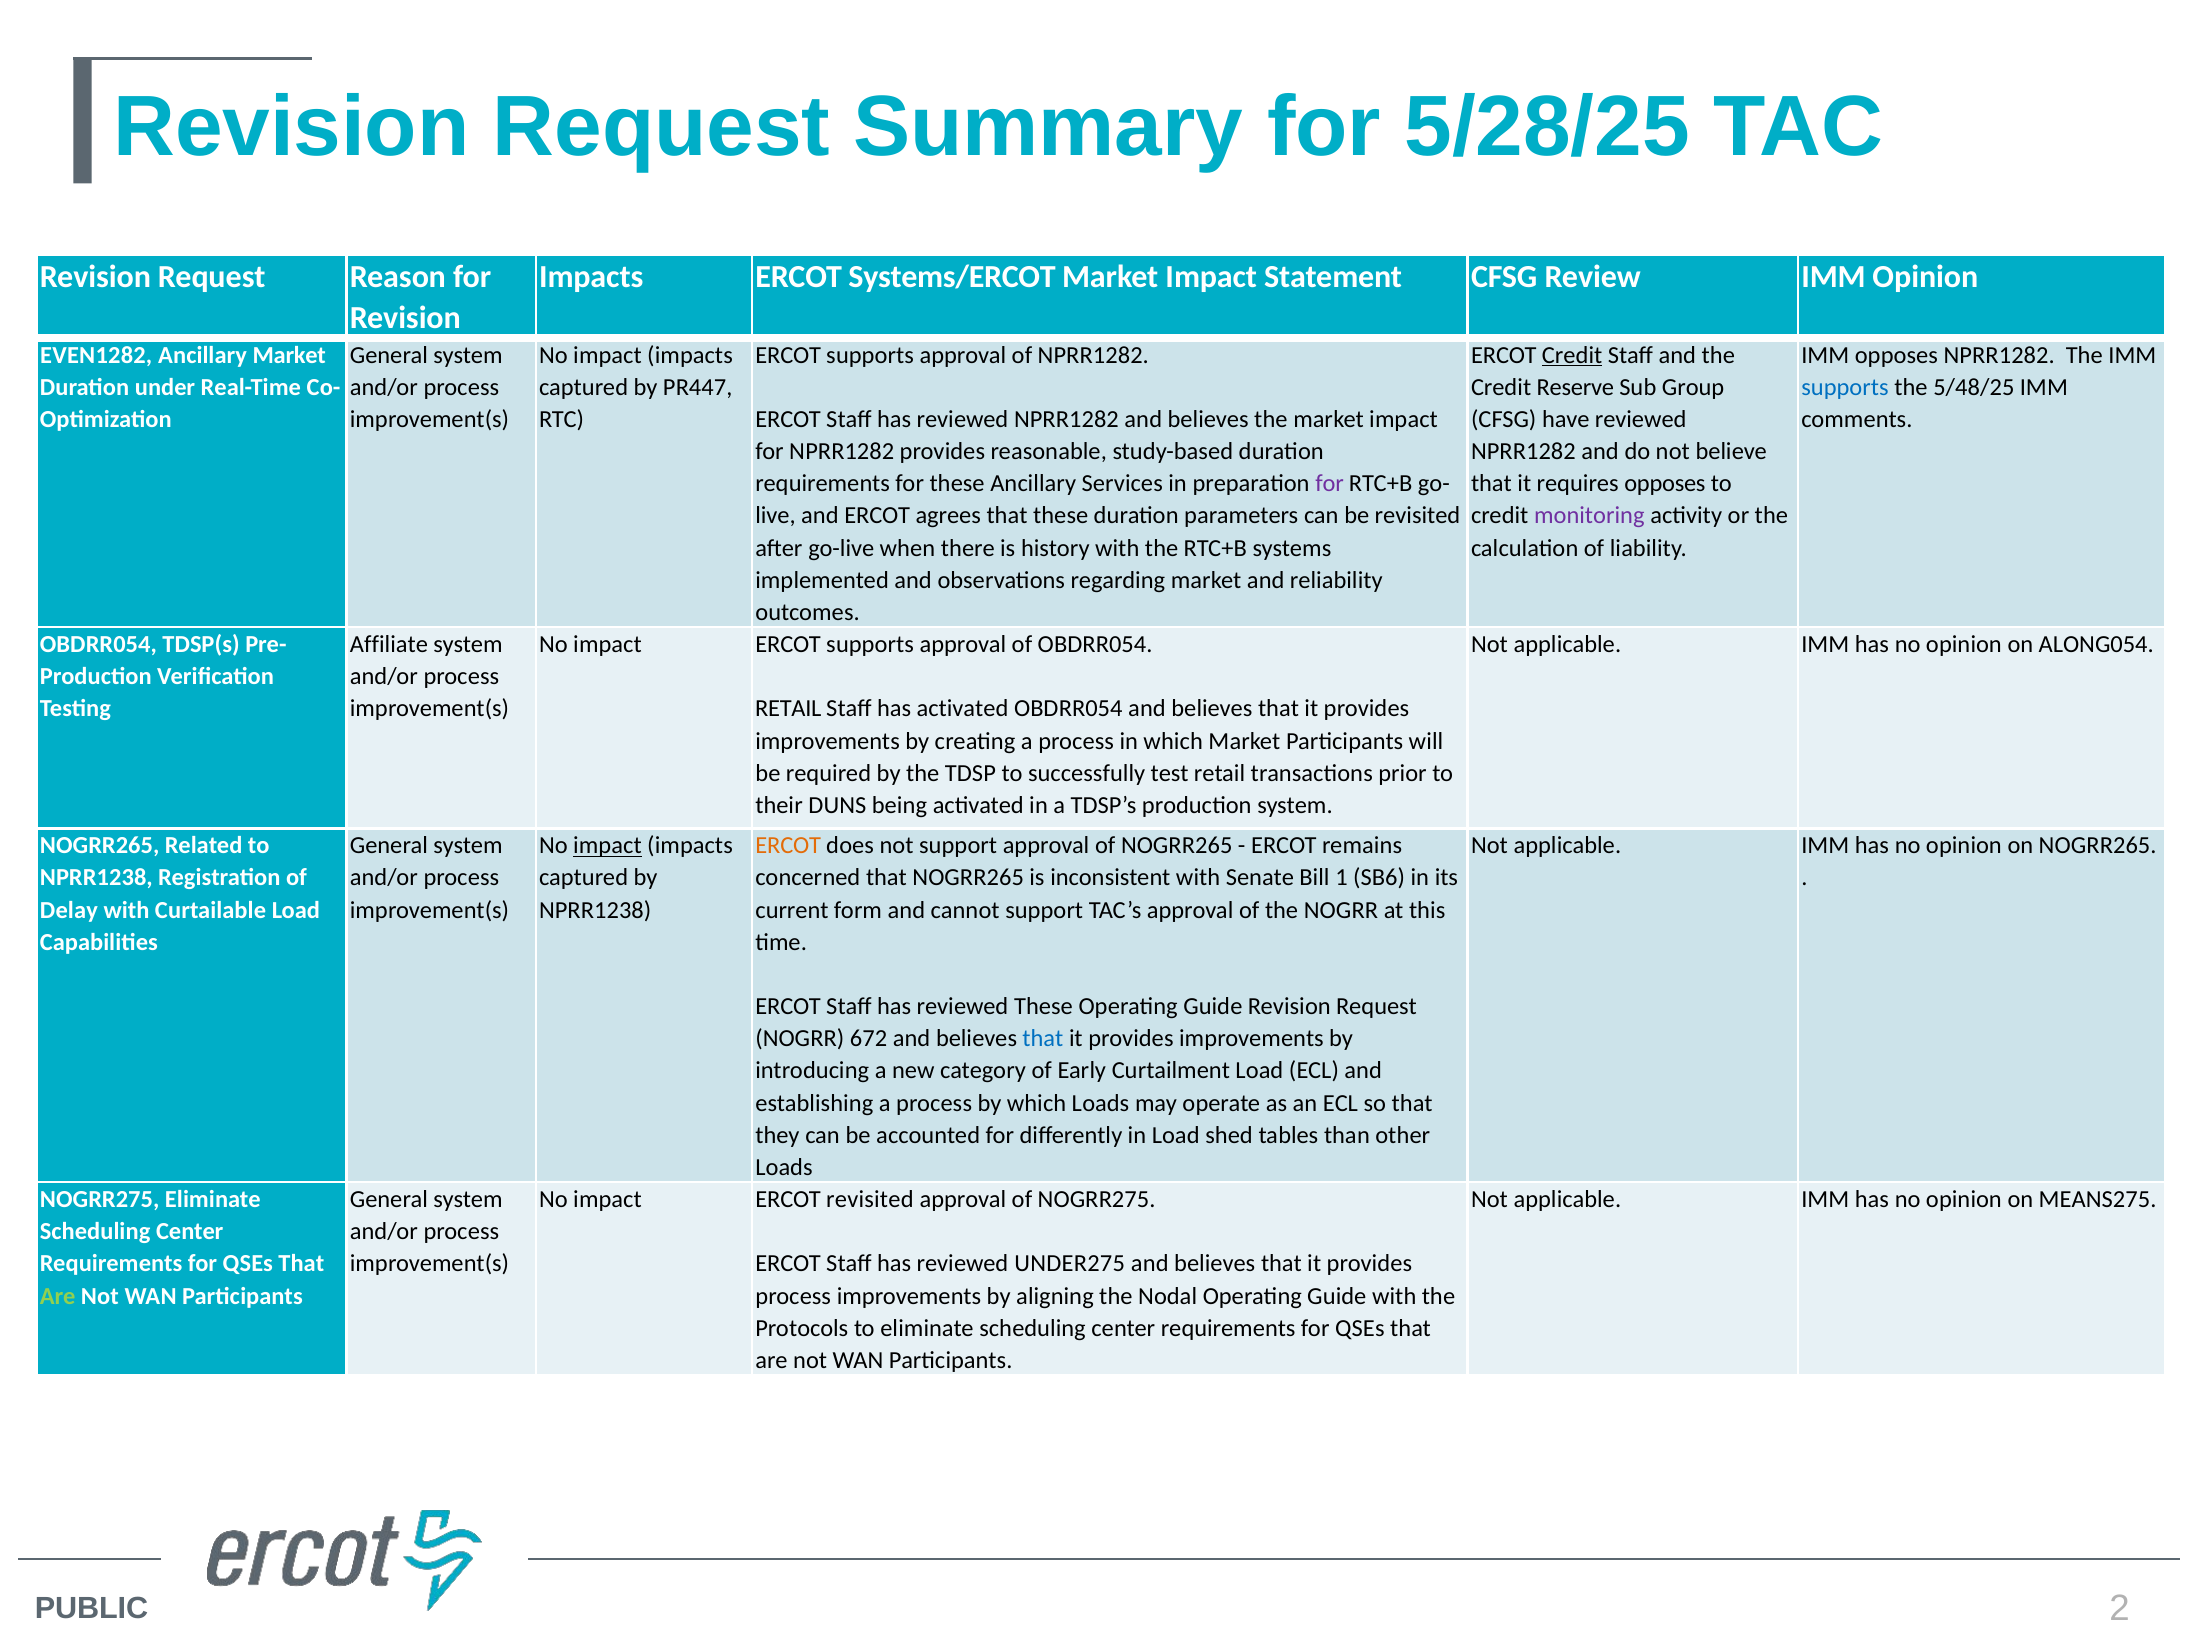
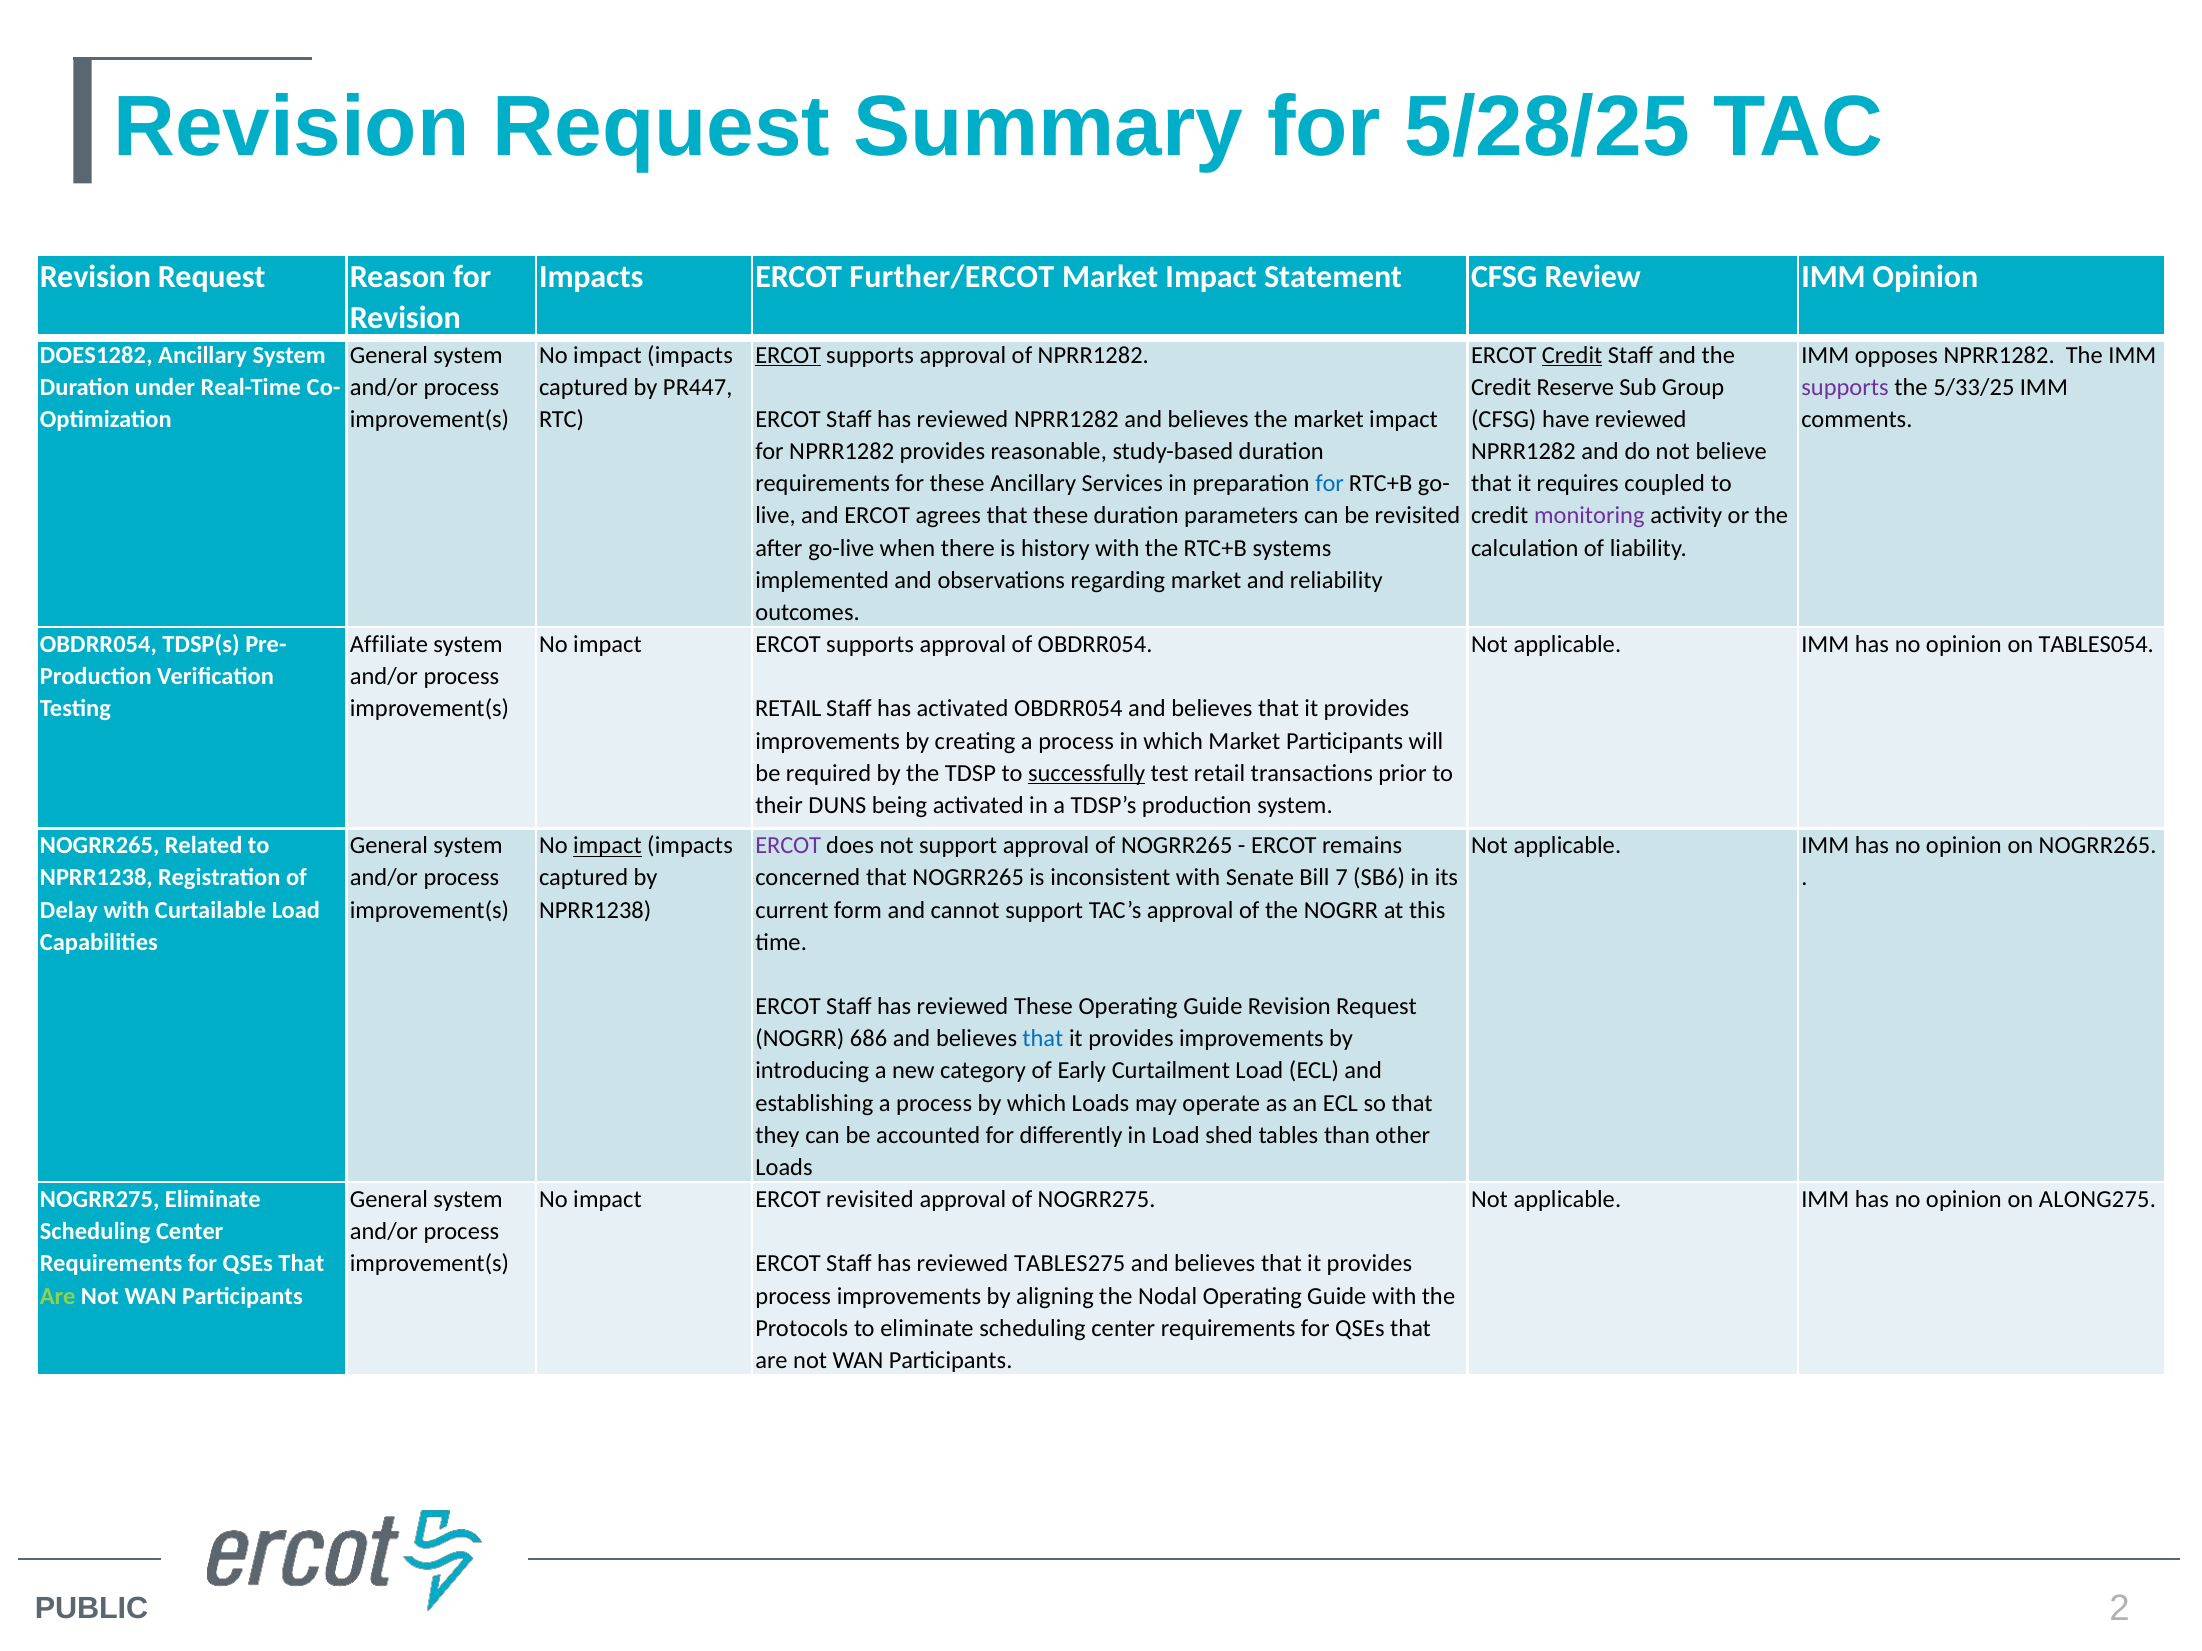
Systems/ERCOT: Systems/ERCOT -> Further/ERCOT
EVEN1282: EVEN1282 -> DOES1282
Ancillary Market: Market -> System
ERCOT at (788, 355) underline: none -> present
supports at (1845, 387) colour: blue -> purple
5/48/25: 5/48/25 -> 5/33/25
for at (1330, 484) colour: purple -> blue
requires opposes: opposes -> coupled
ALONG054: ALONG054 -> TABLES054
successfully underline: none -> present
ERCOT at (788, 846) colour: orange -> purple
1: 1 -> 7
672: 672 -> 686
MEANS275: MEANS275 -> ALONG275
UNDER275: UNDER275 -> TABLES275
